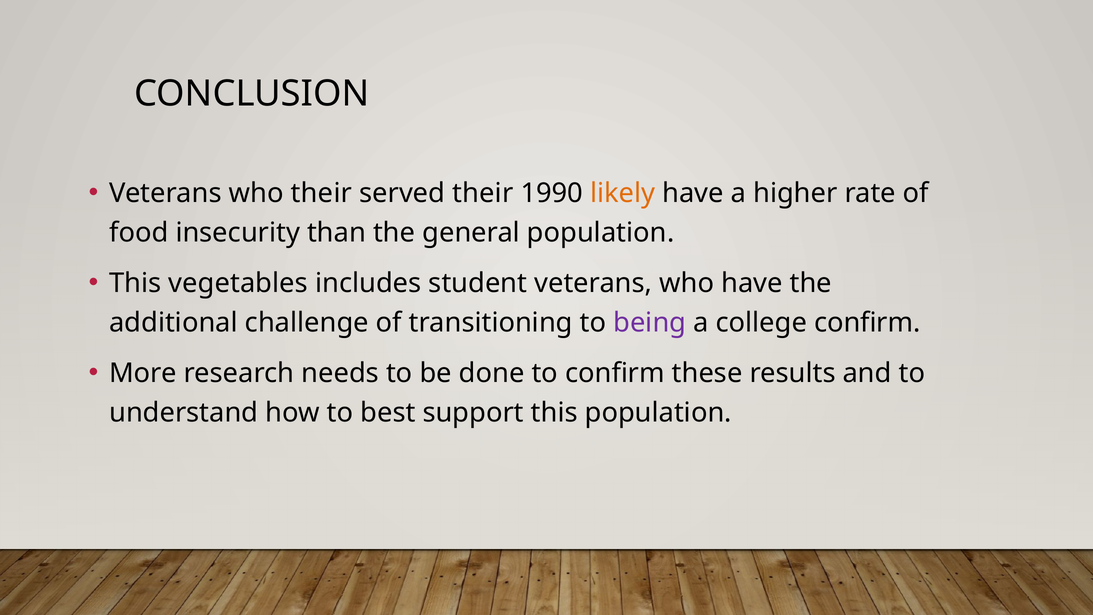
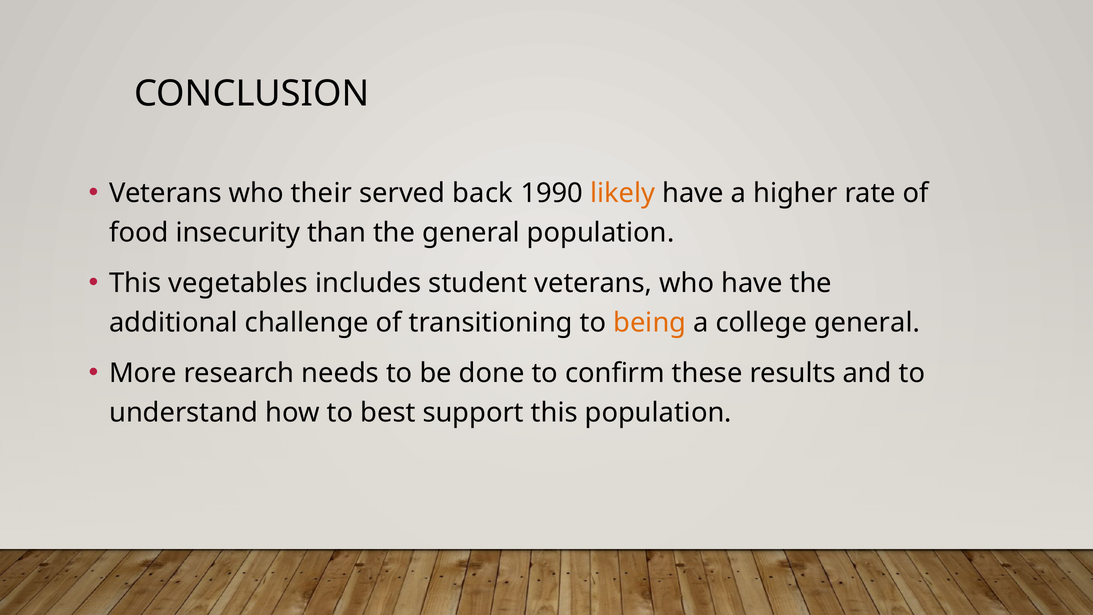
served their: their -> back
being colour: purple -> orange
college confirm: confirm -> general
